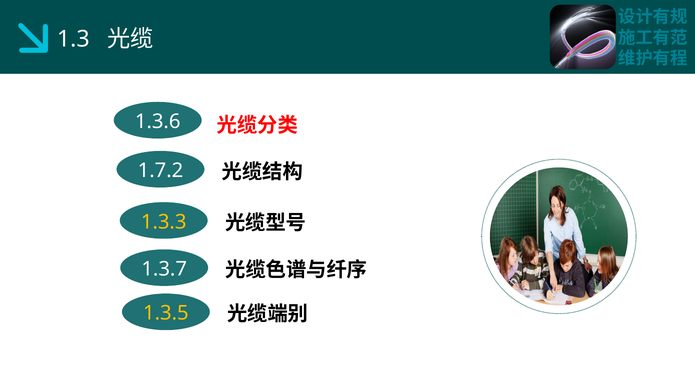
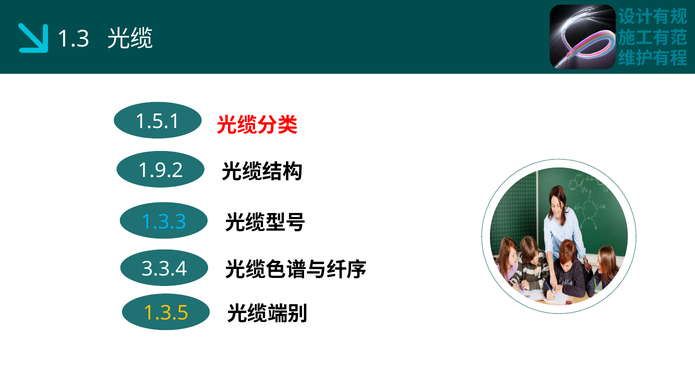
1.3.6: 1.3.6 -> 1.5.1
1.7.2: 1.7.2 -> 1.9.2
1.3.3 colour: yellow -> light blue
1.3.7: 1.3.7 -> 3.3.4
